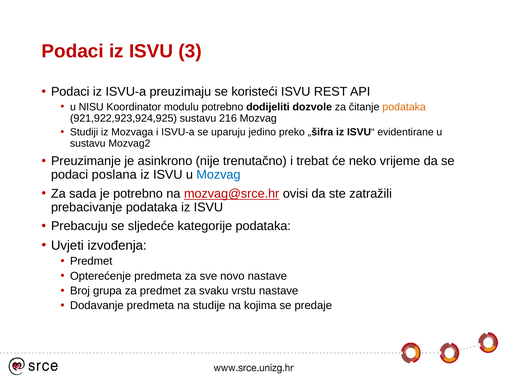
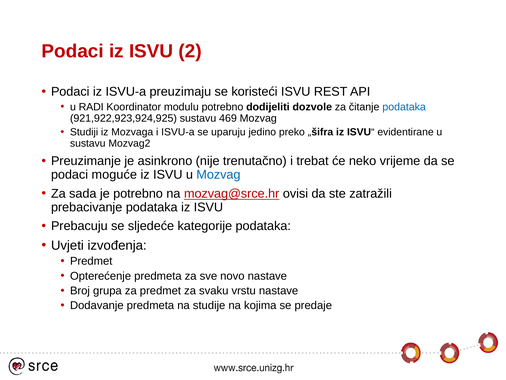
3: 3 -> 2
NISU: NISU -> RADI
podataka at (404, 107) colour: orange -> blue
216: 216 -> 469
poslana: poslana -> moguće
